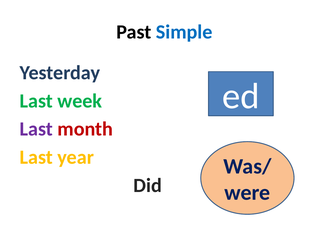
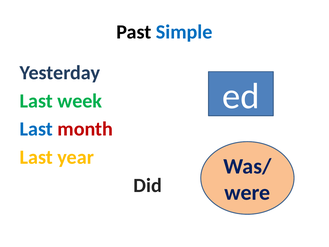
Last at (36, 129) colour: purple -> blue
